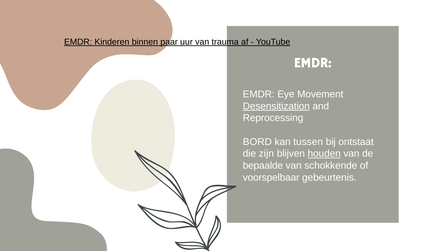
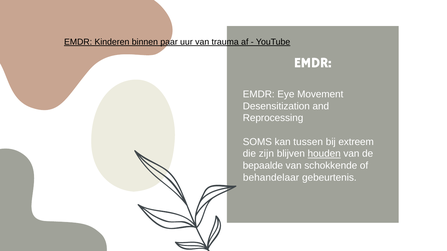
Desensitization underline: present -> none
BORD: BORD -> SOMS
ontstaat: ontstaat -> extreem
voorspelbaar: voorspelbaar -> behandelaar
